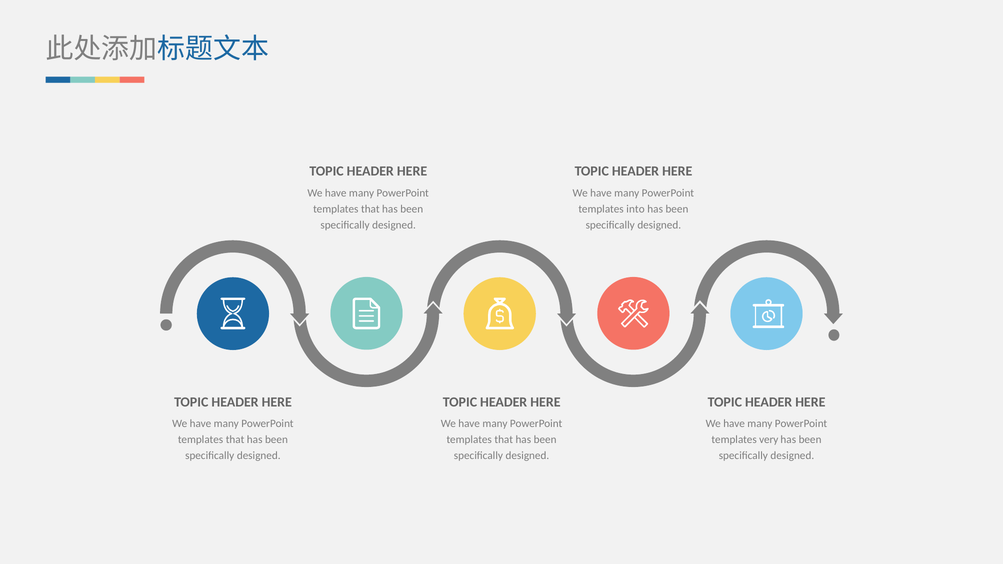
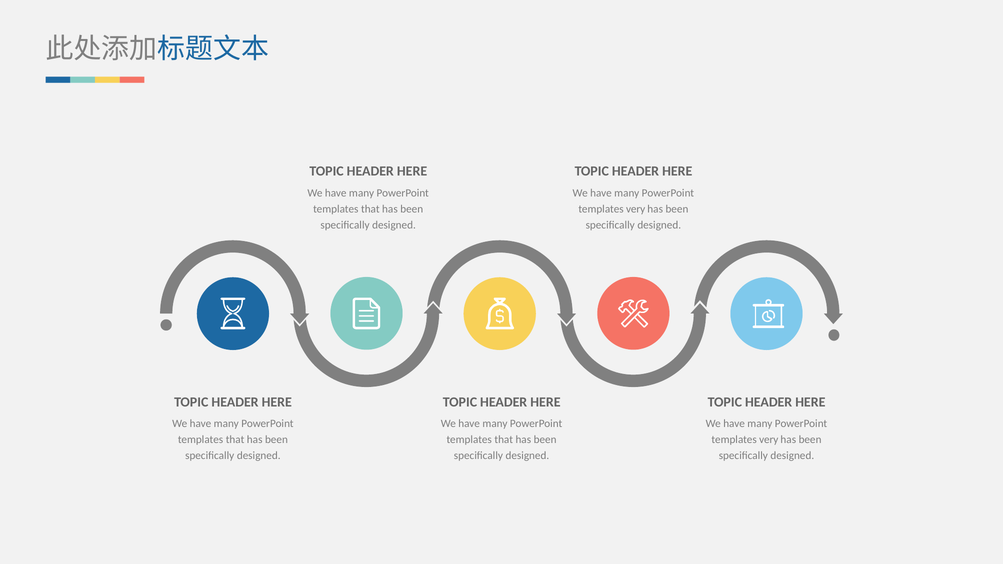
into at (636, 209): into -> very
